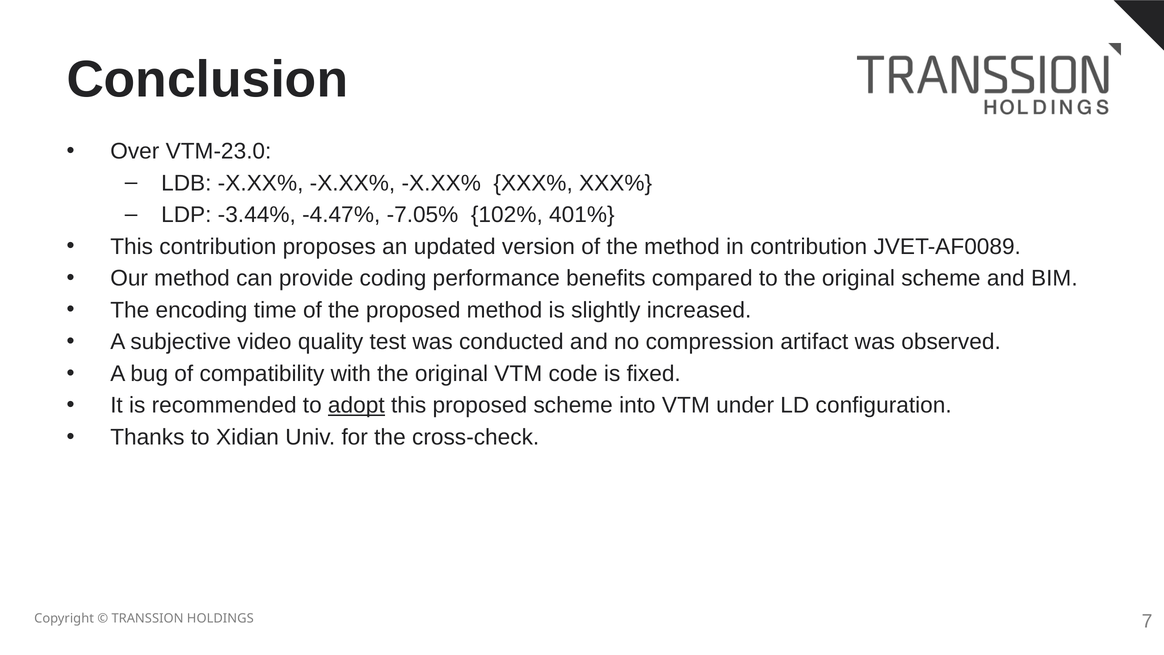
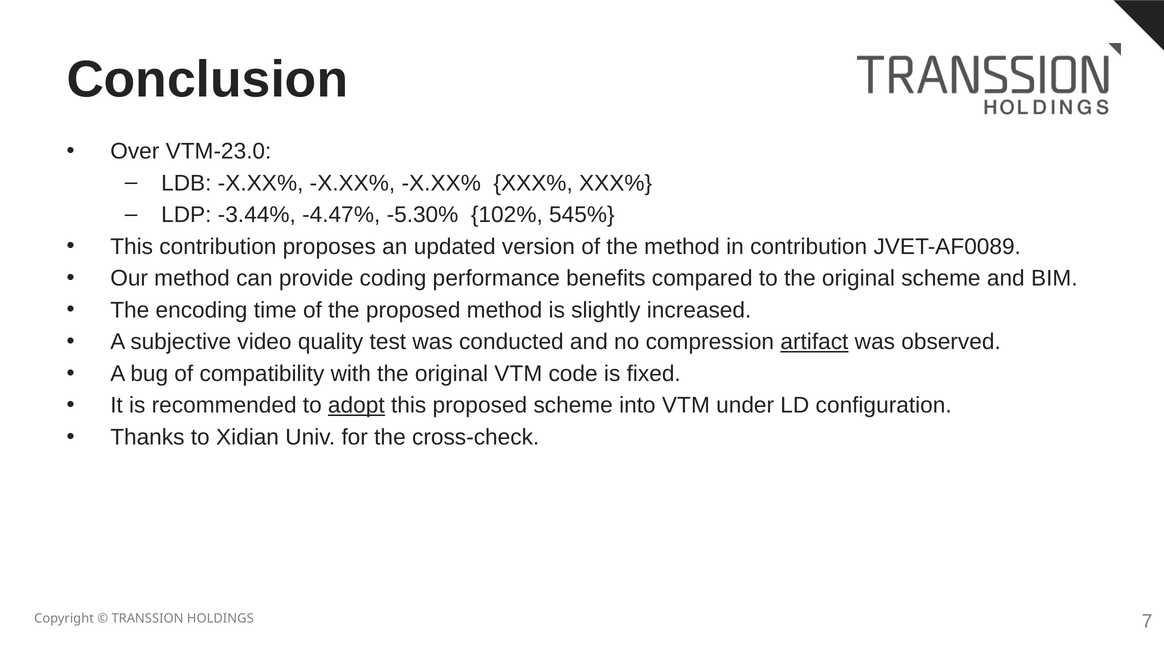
-7.05%: -7.05% -> -5.30%
401%: 401% -> 545%
artifact underline: none -> present
